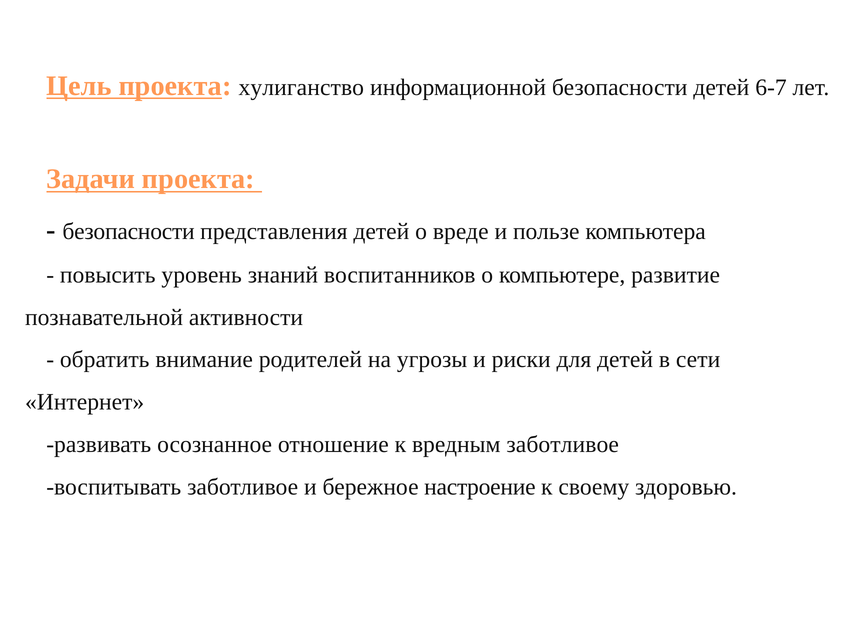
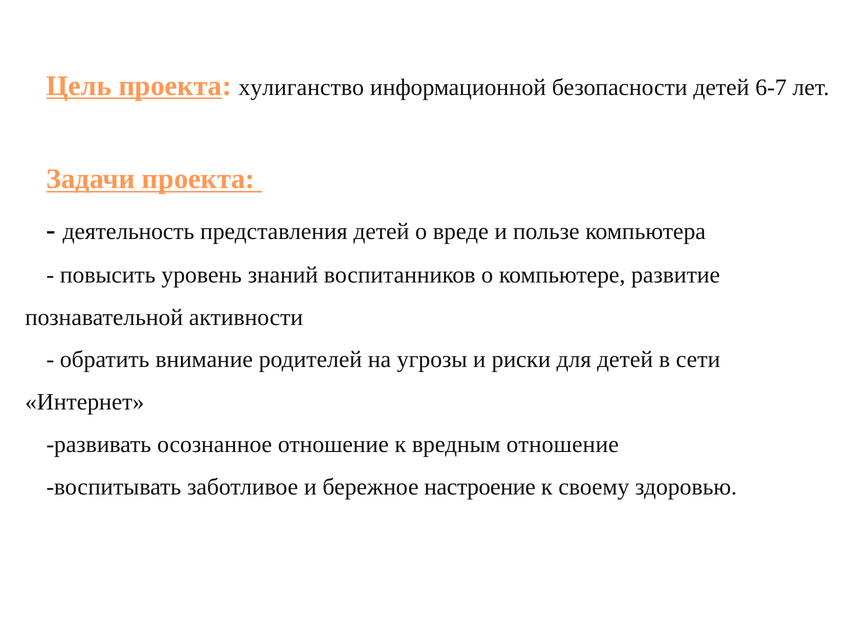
безопасности at (129, 232): безопасности -> деятельность
вредным заботливое: заботливое -> отношение
